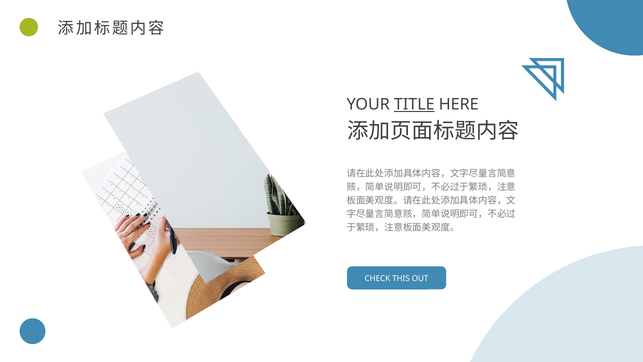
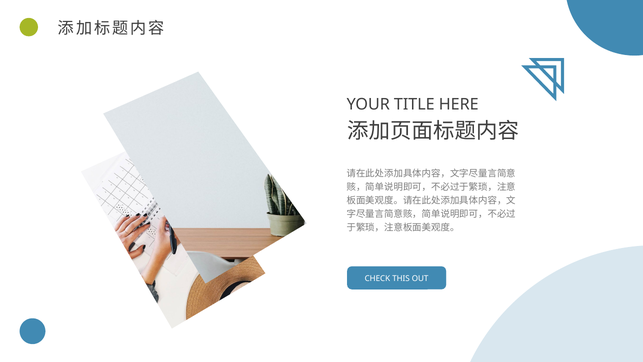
TITLE underline: present -> none
